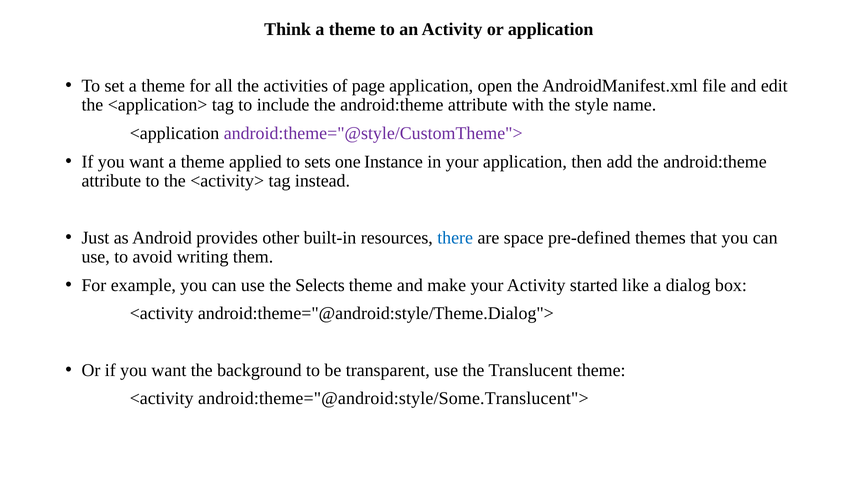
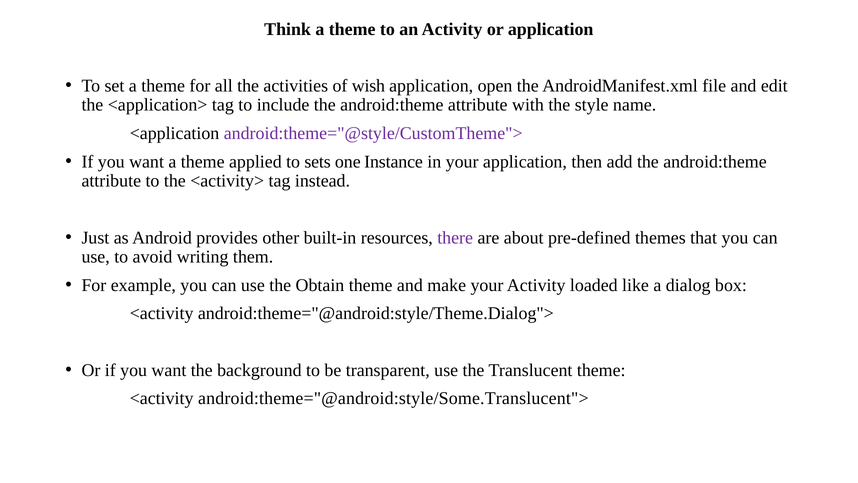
page: page -> wish
there colour: blue -> purple
space: space -> about
Selects: Selects -> Obtain
started: started -> loaded
